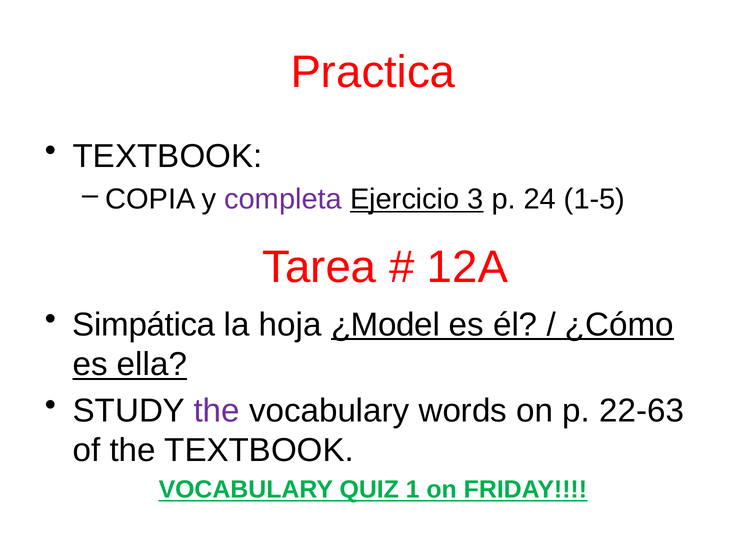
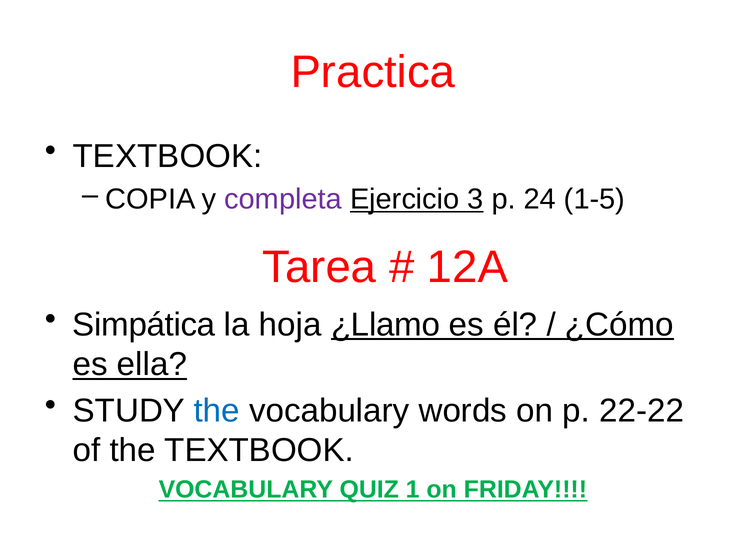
¿Model: ¿Model -> ¿Llamo
the at (217, 411) colour: purple -> blue
22-63: 22-63 -> 22-22
